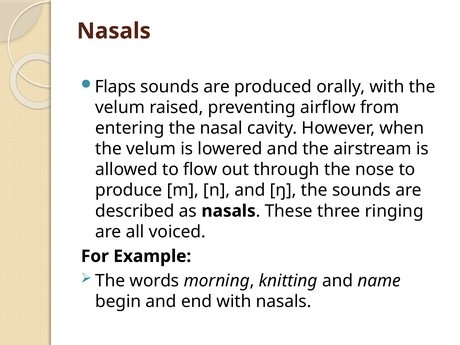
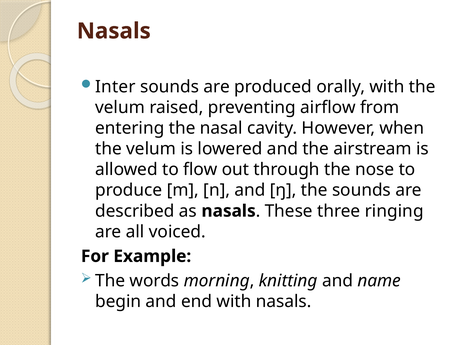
Flaps: Flaps -> Inter
